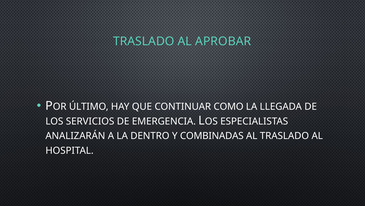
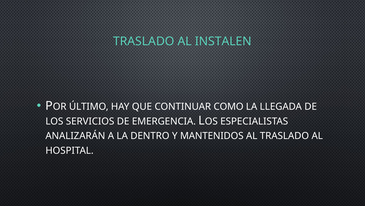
APROBAR: APROBAR -> INSTALEN
COMBINADAS: COMBINADAS -> MANTENIDOS
